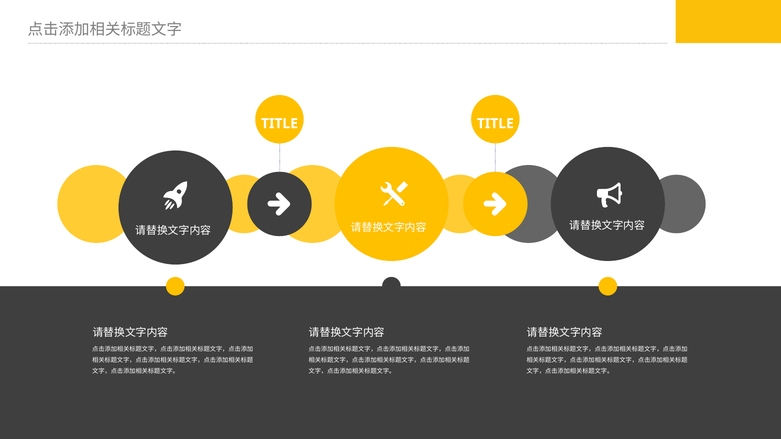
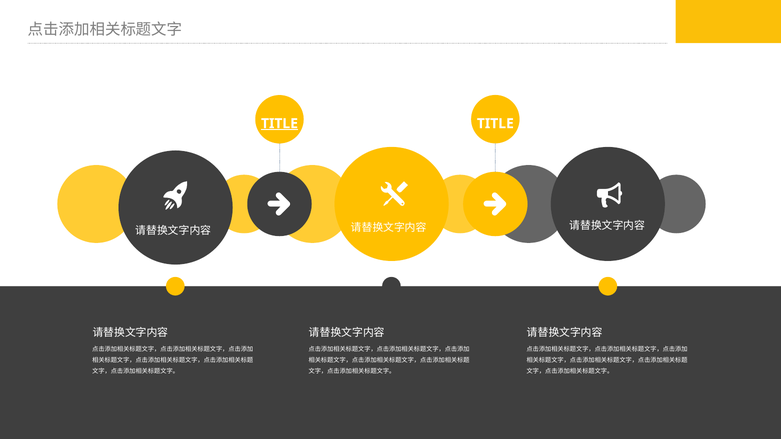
TITLE at (279, 124) underline: none -> present
